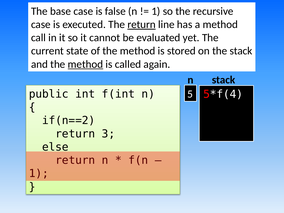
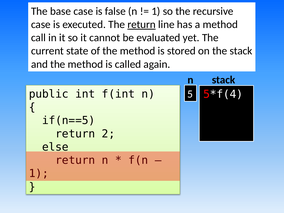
method at (85, 64) underline: present -> none
if(n==2: if(n==2 -> if(n==5
3: 3 -> 2
